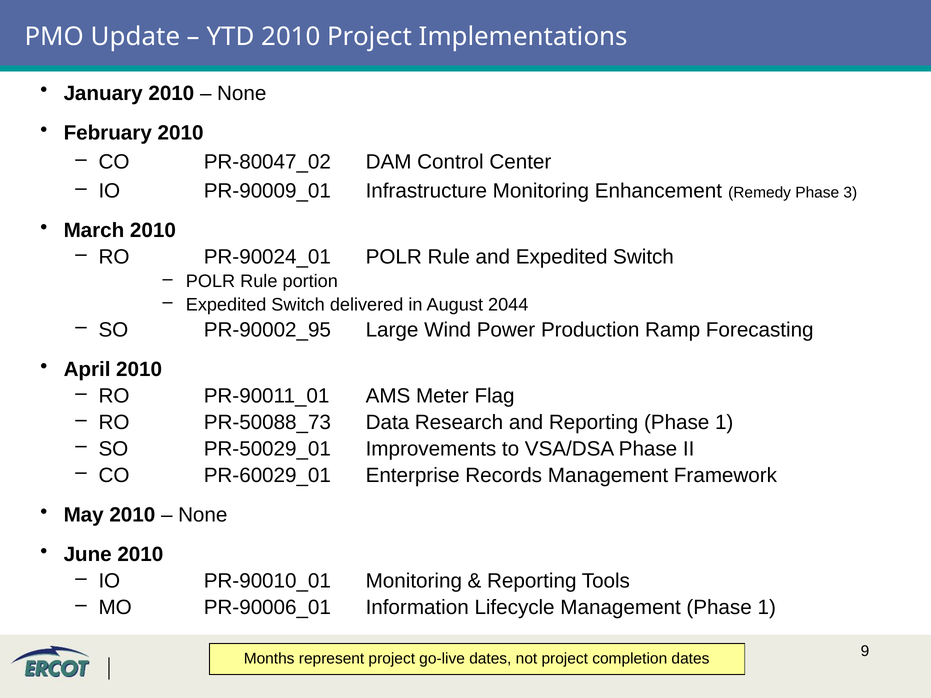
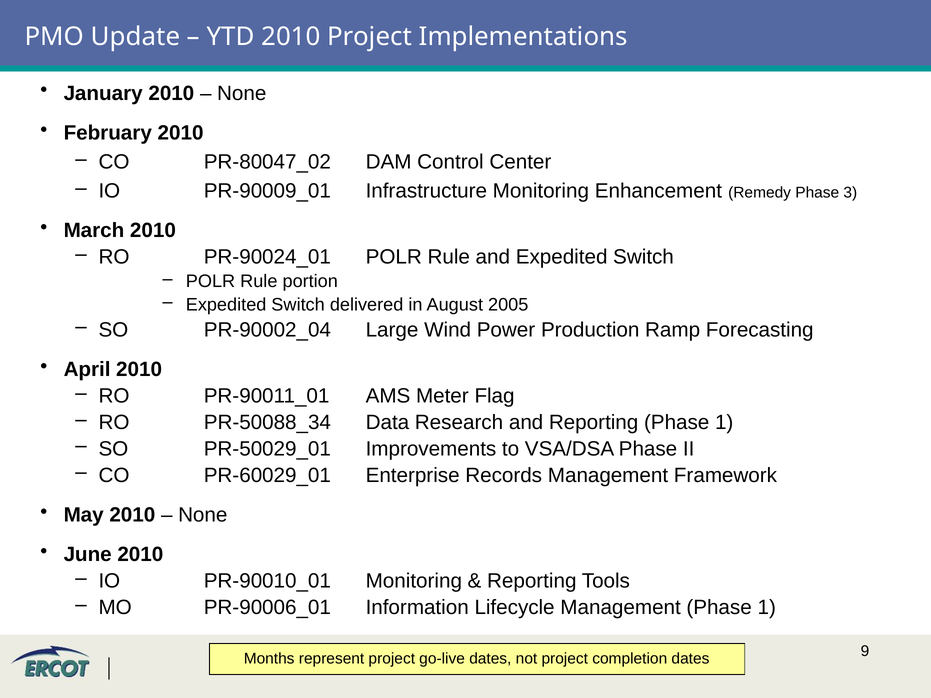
2044: 2044 -> 2005
PR-90002_95: PR-90002_95 -> PR-90002_04
PR-50088_73: PR-50088_73 -> PR-50088_34
